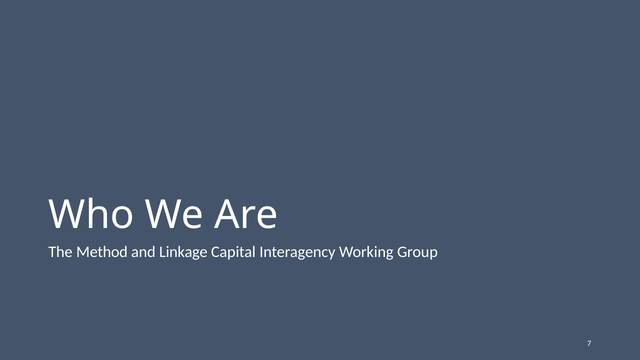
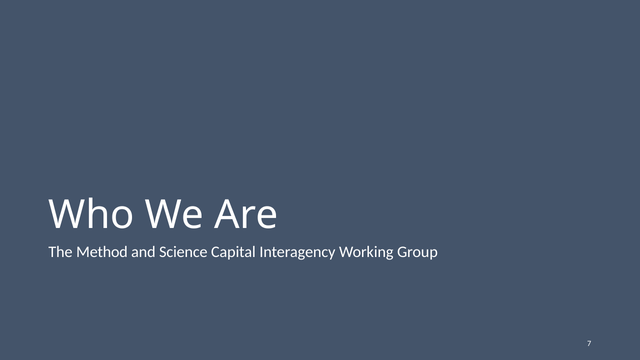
Linkage: Linkage -> Science
